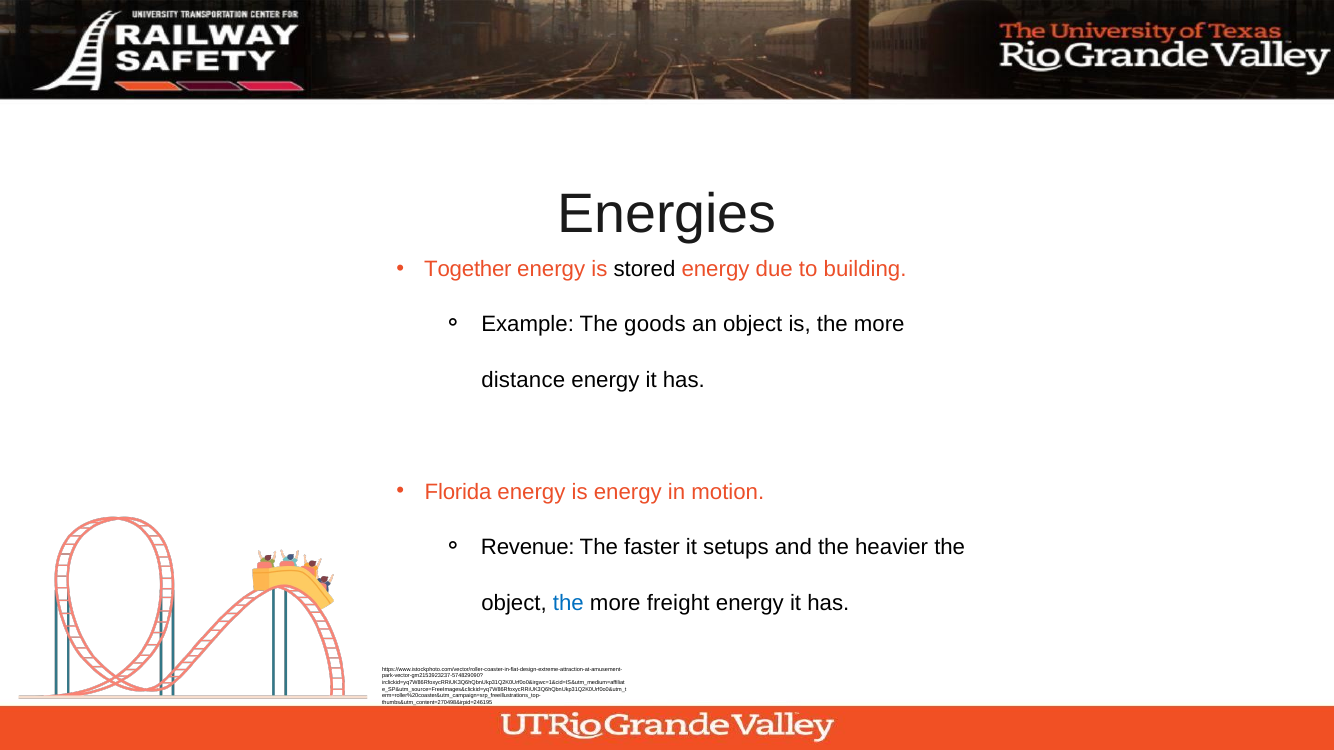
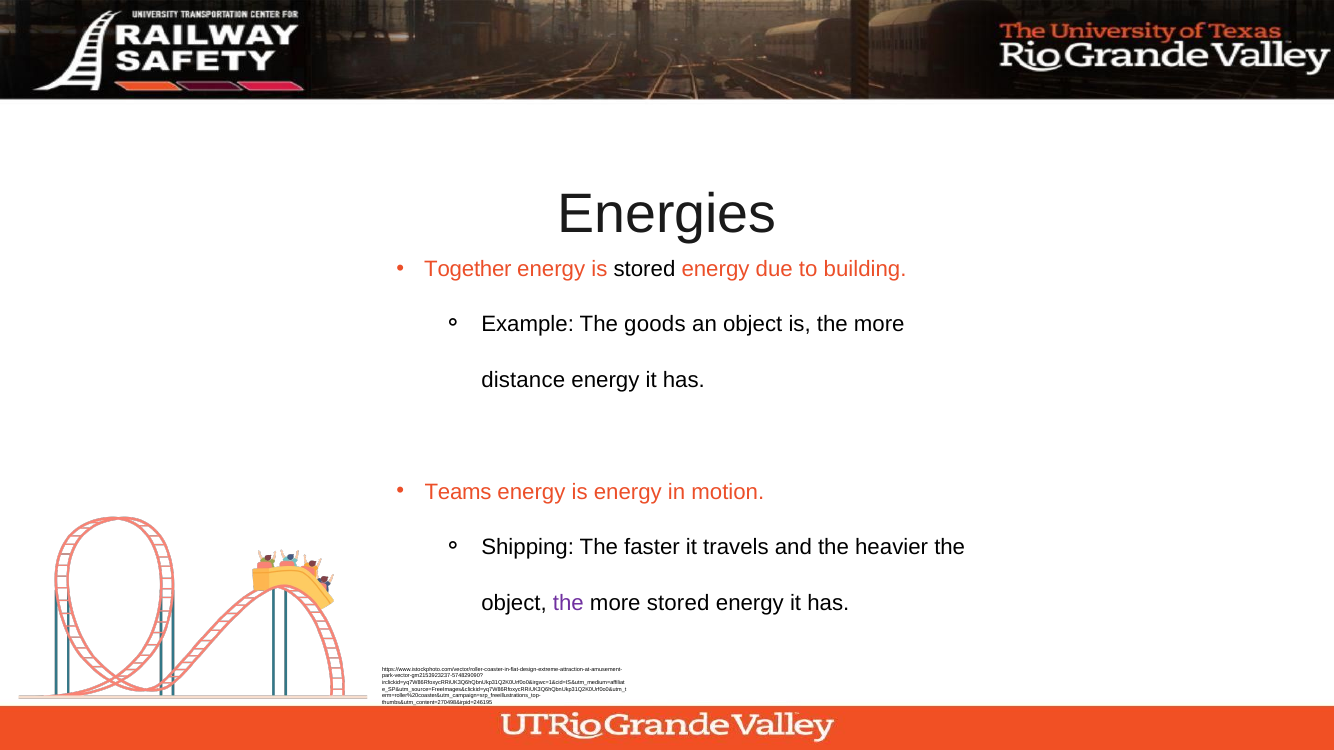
Florida: Florida -> Teams
Revenue: Revenue -> Shipping
setups: setups -> travels
the at (568, 604) colour: blue -> purple
more freight: freight -> stored
